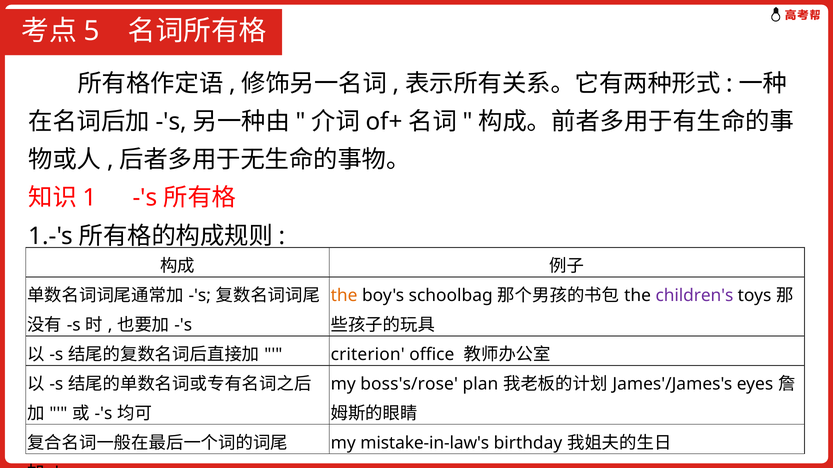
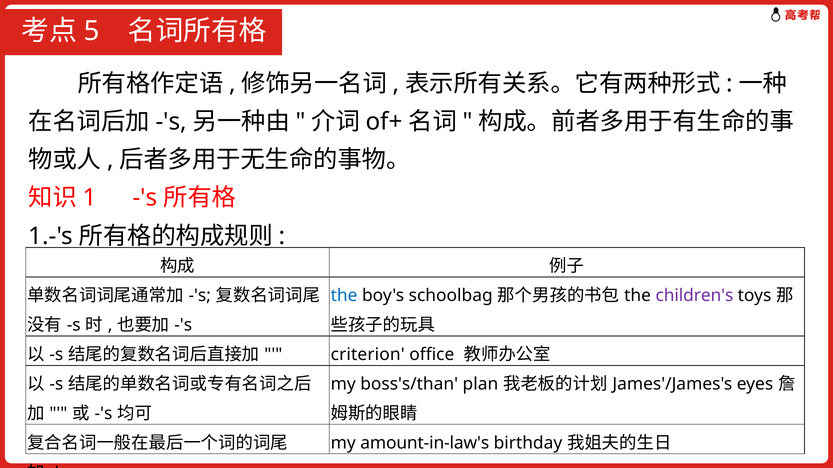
the at (344, 296) colour: orange -> blue
boss's/rose: boss's/rose -> boss's/than
mistake-in-law's: mistake-in-law's -> amount-in-law's
